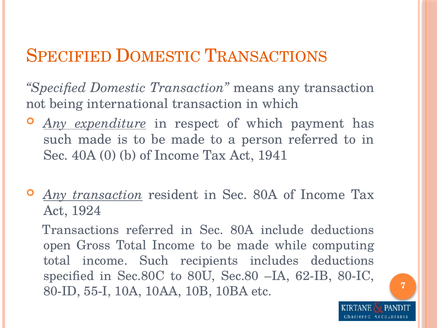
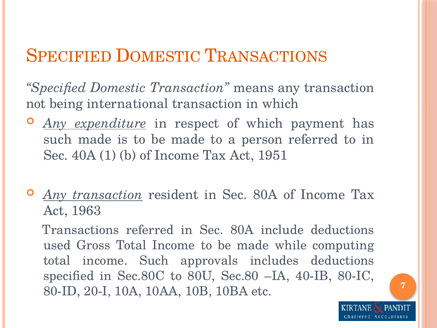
0: 0 -> 1
1941: 1941 -> 1951
1924: 1924 -> 1963
open: open -> used
recipients: recipients -> approvals
62-IB: 62-IB -> 40-IB
55-I: 55-I -> 20-I
